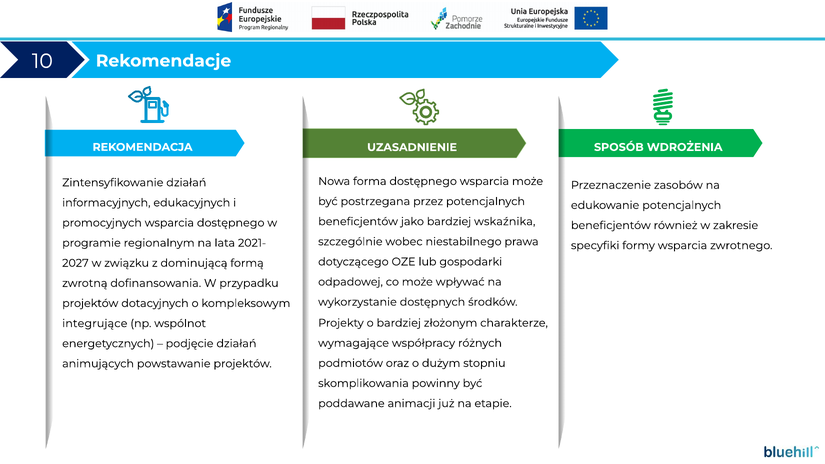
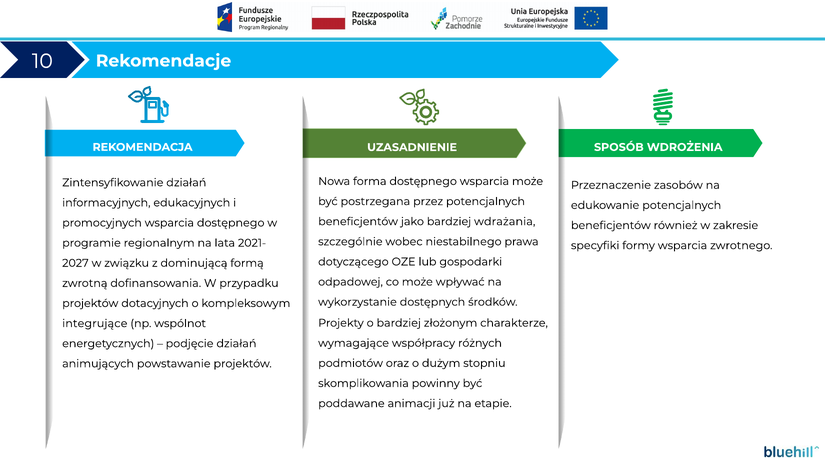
wskaźnika: wskaźnika -> wdrażania
